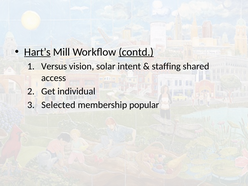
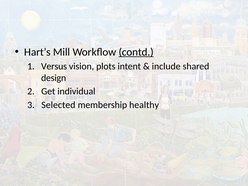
Hart’s underline: present -> none
solar: solar -> plots
staffing: staffing -> include
access: access -> design
popular: popular -> healthy
